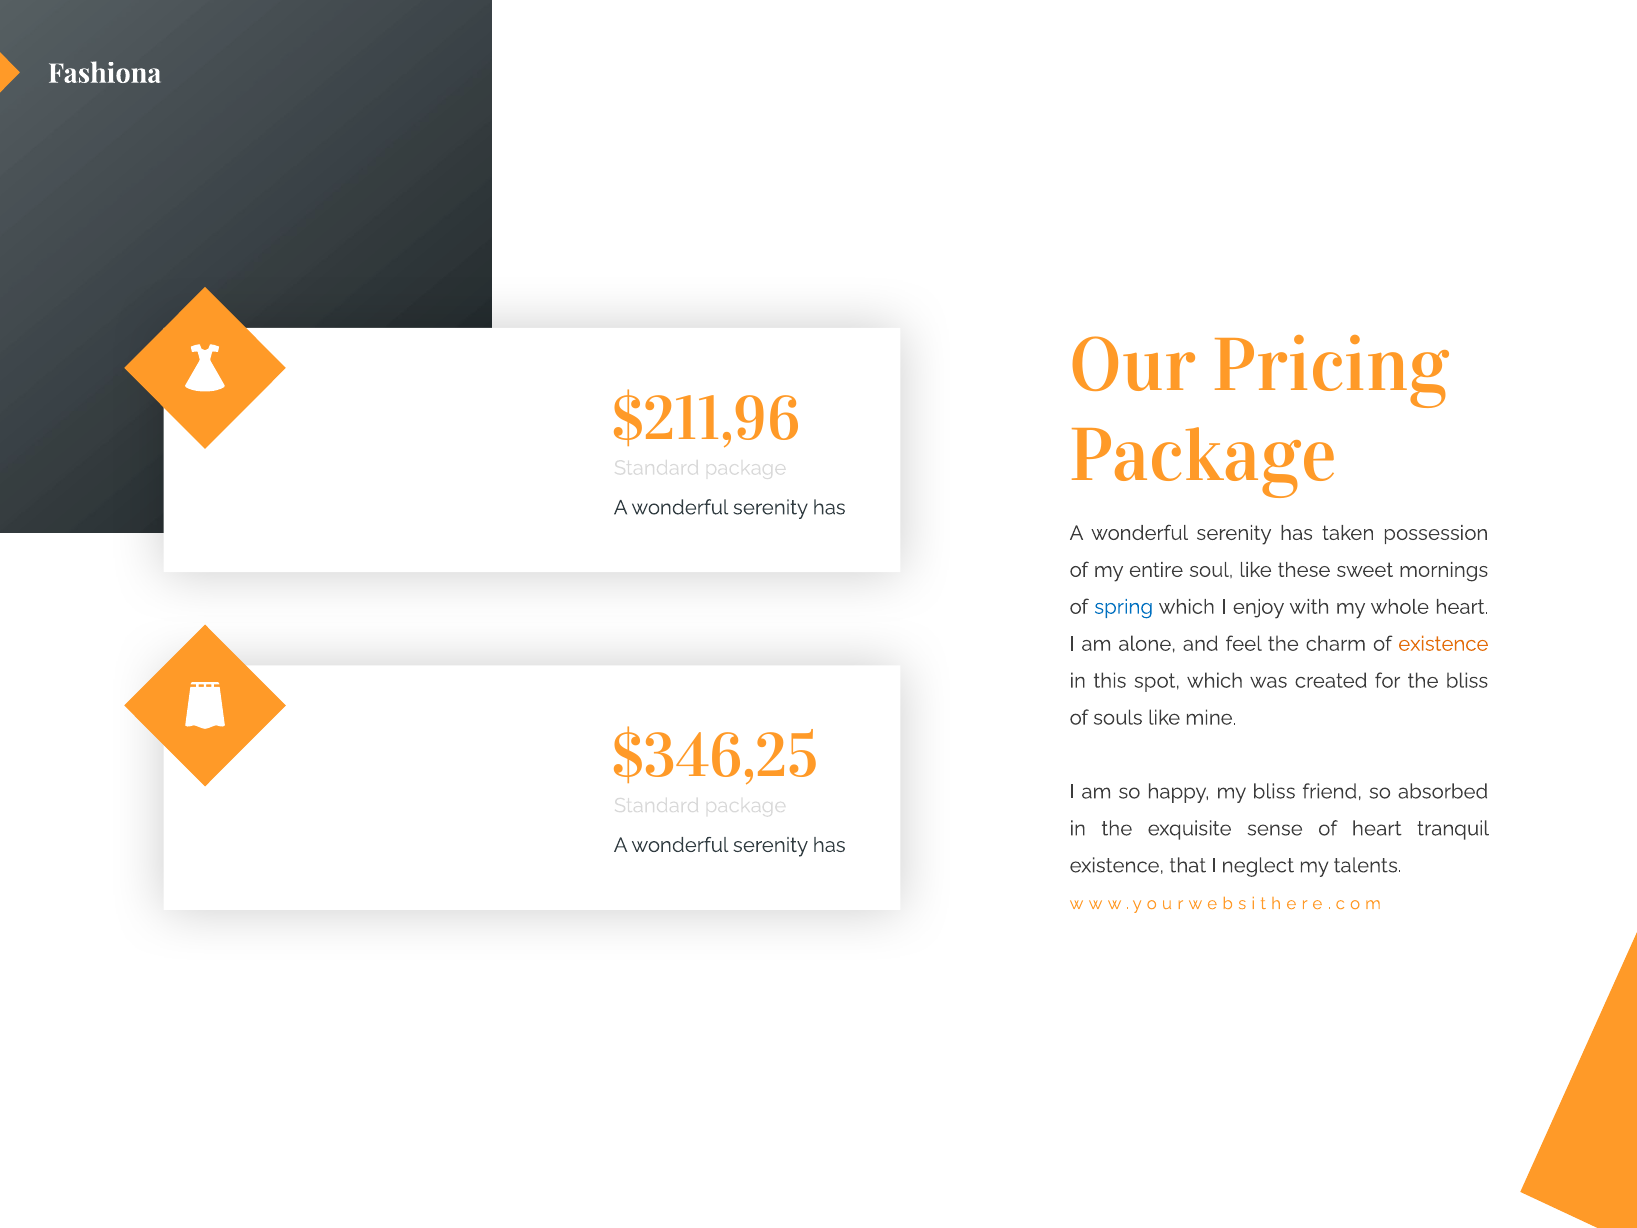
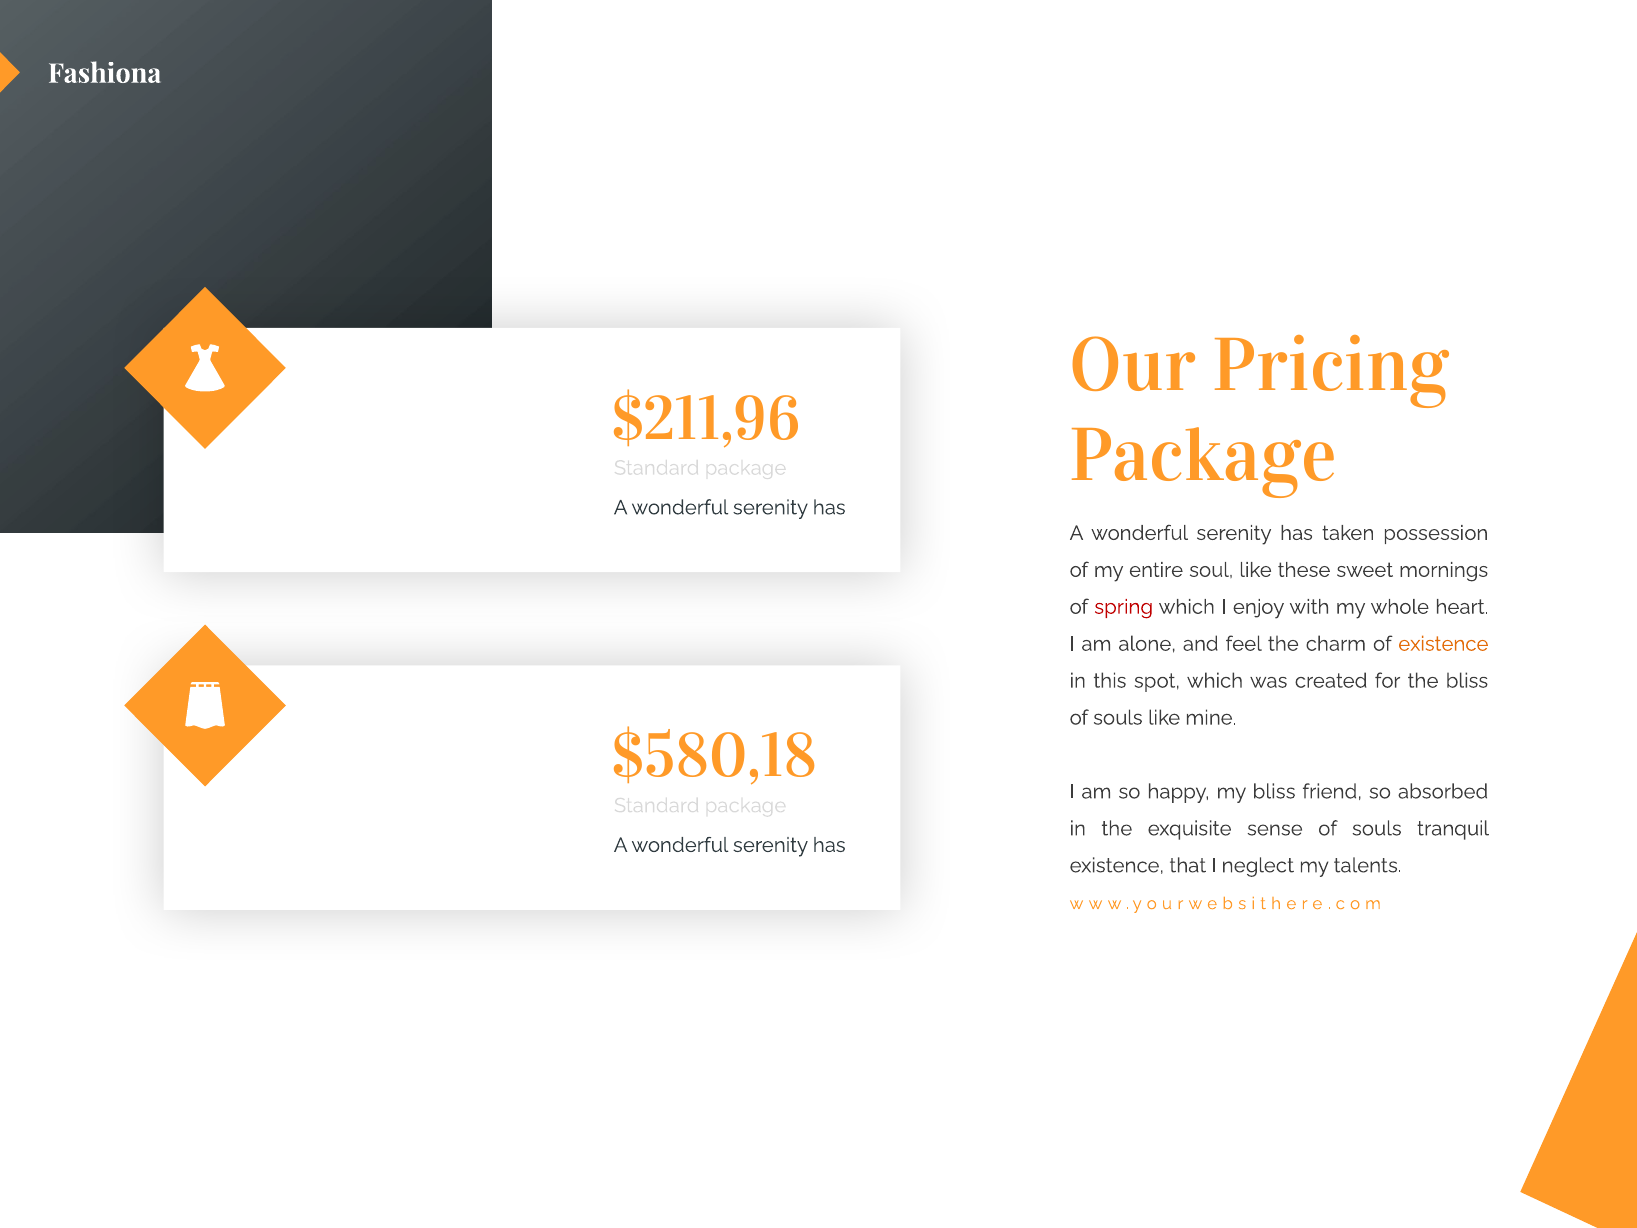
spring colour: blue -> red
$346,25: $346,25 -> $580,18
sense of heart: heart -> souls
